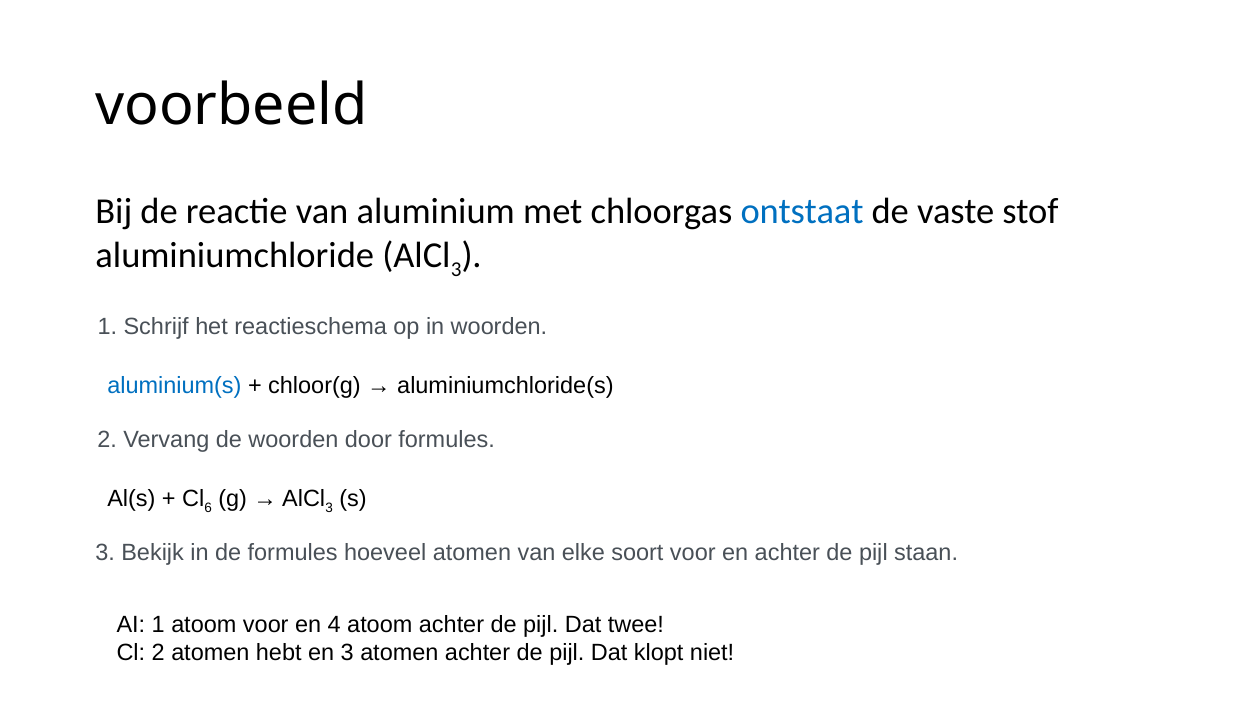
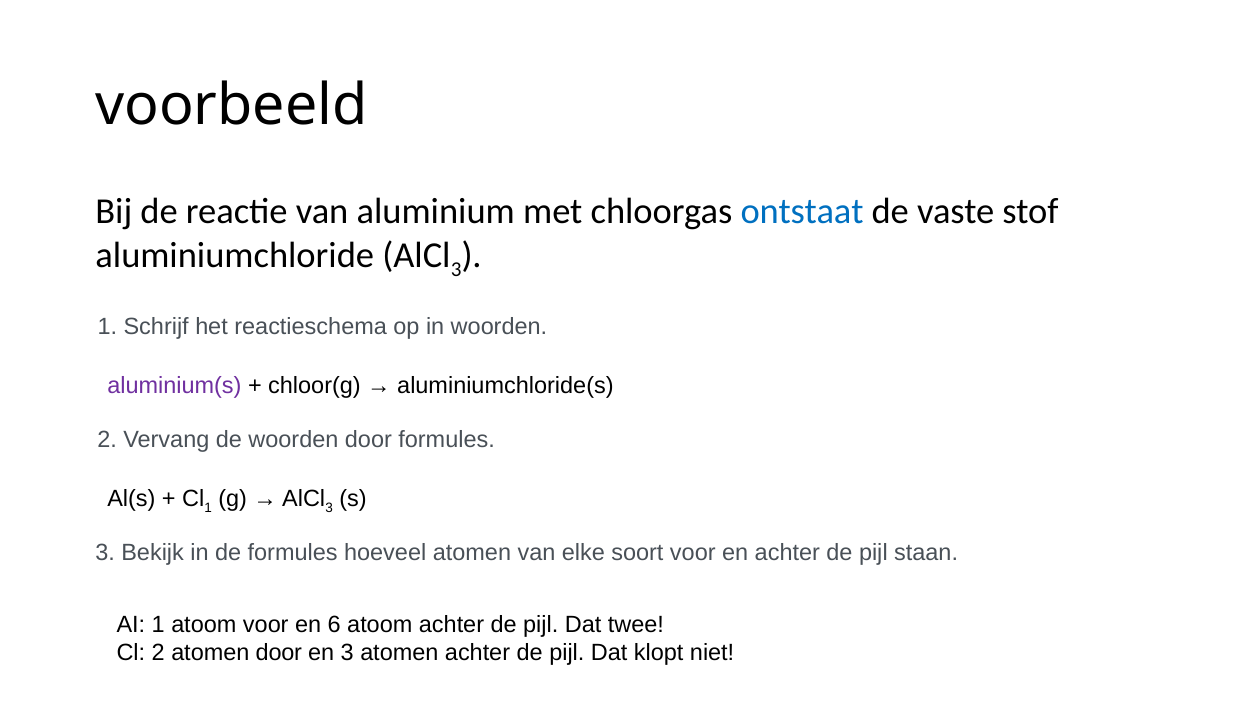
aluminium(s colour: blue -> purple
Cl 6: 6 -> 1
4: 4 -> 6
atomen hebt: hebt -> door
